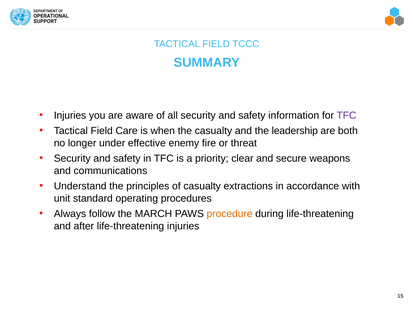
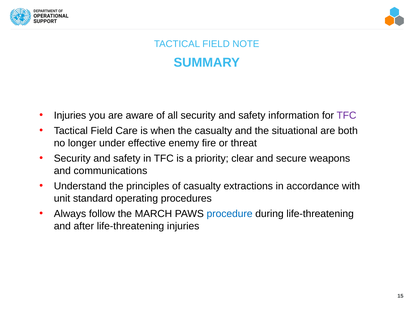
TCCC: TCCC -> NOTE
leadership: leadership -> situational
procedure colour: orange -> blue
